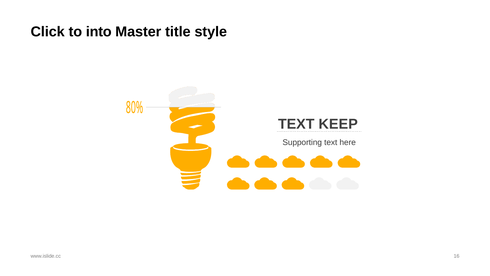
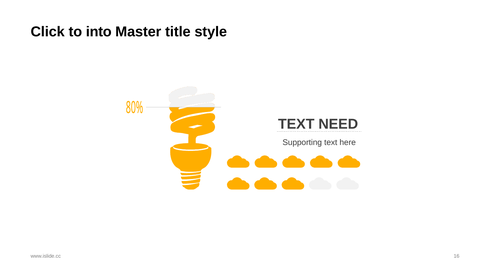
KEEP: KEEP -> NEED
